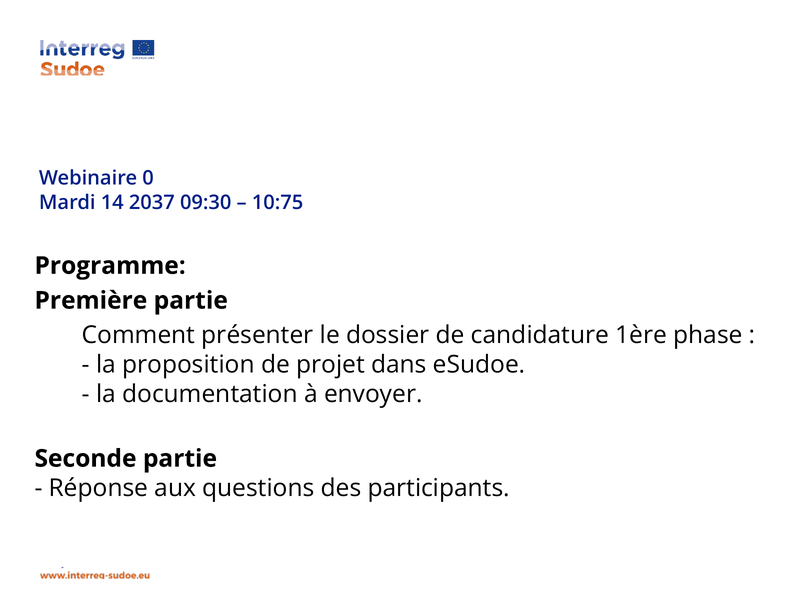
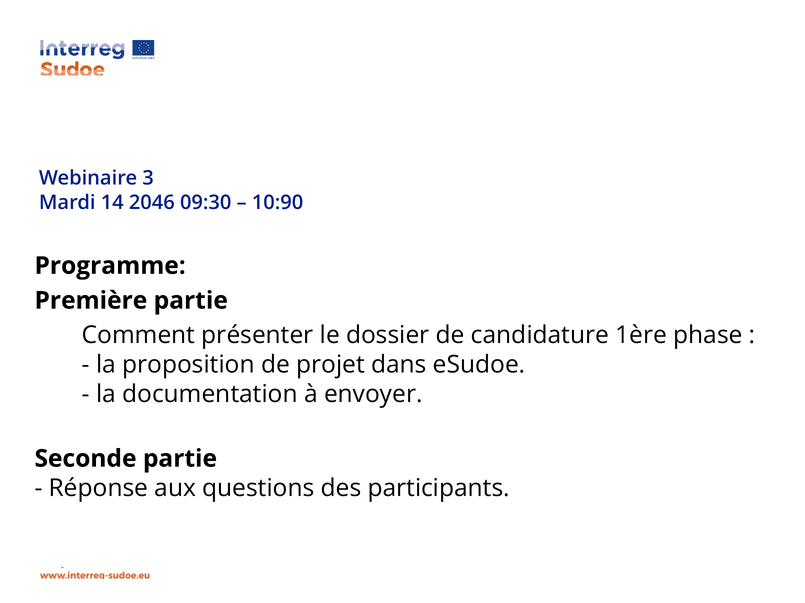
0: 0 -> 3
2037: 2037 -> 2046
10:75: 10:75 -> 10:90
